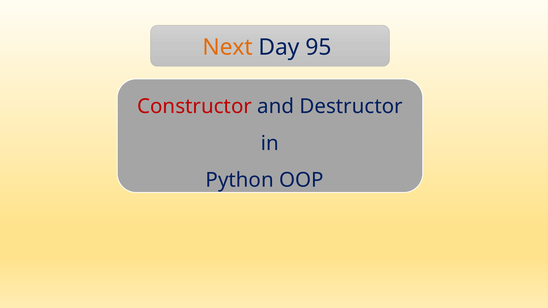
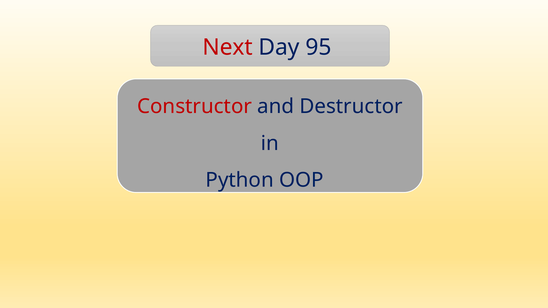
Next colour: orange -> red
